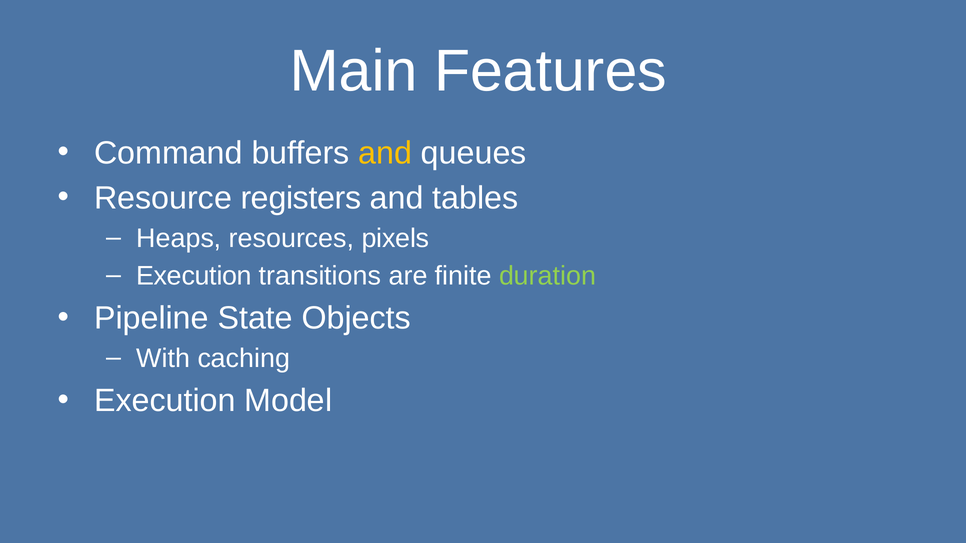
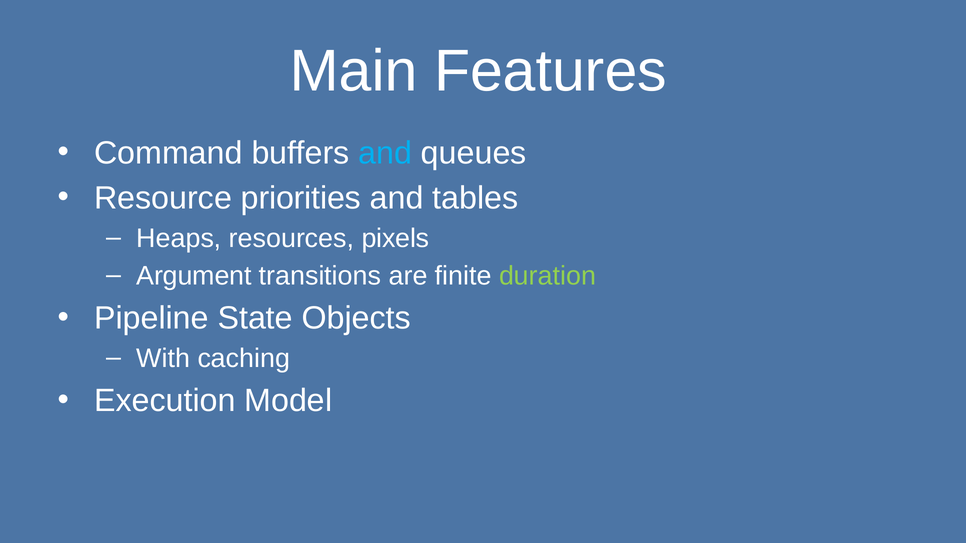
and at (385, 153) colour: yellow -> light blue
registers: registers -> priorities
Execution at (194, 276): Execution -> Argument
